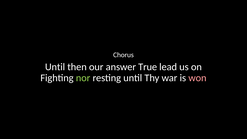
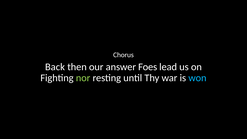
Until at (55, 67): Until -> Back
True: True -> Foes
won colour: pink -> light blue
